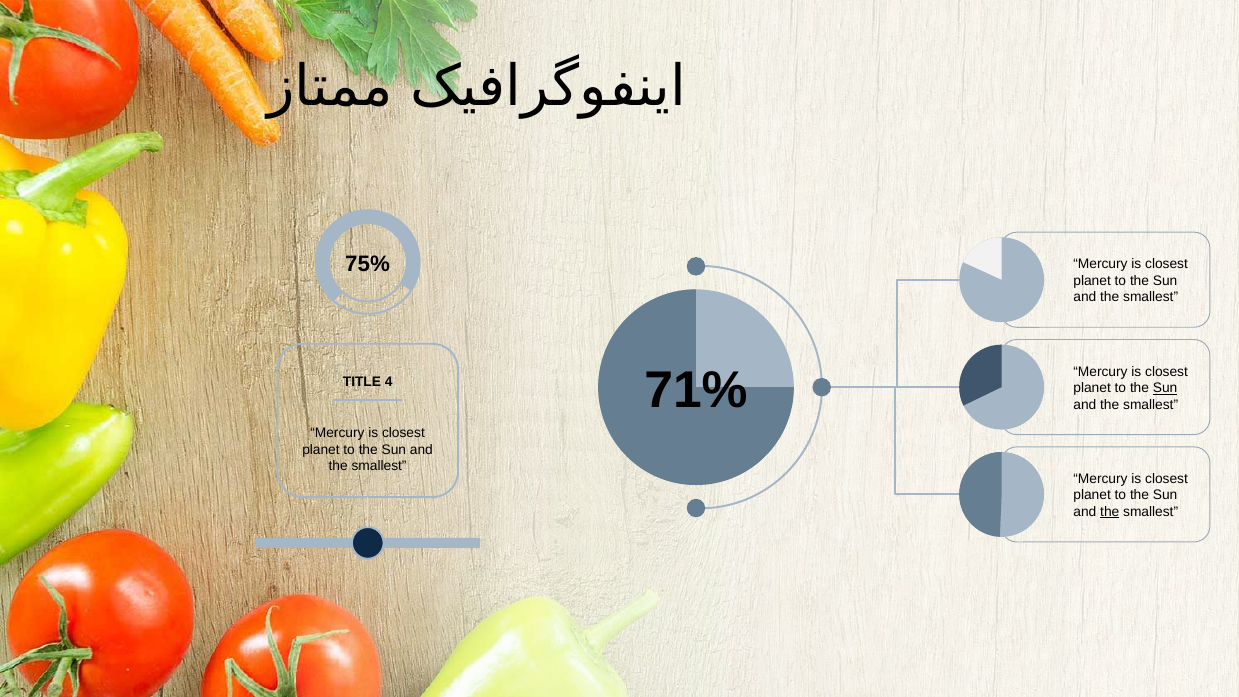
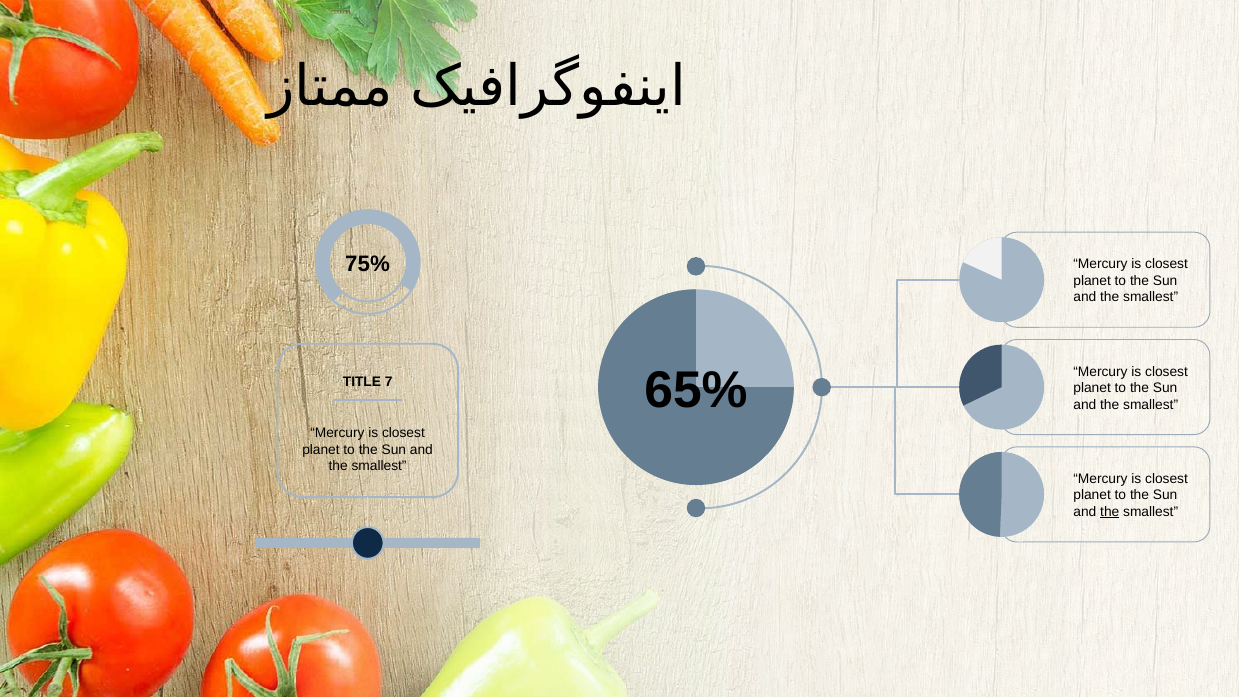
71%: 71% -> 65%
4: 4 -> 7
Sun at (1165, 388) underline: present -> none
